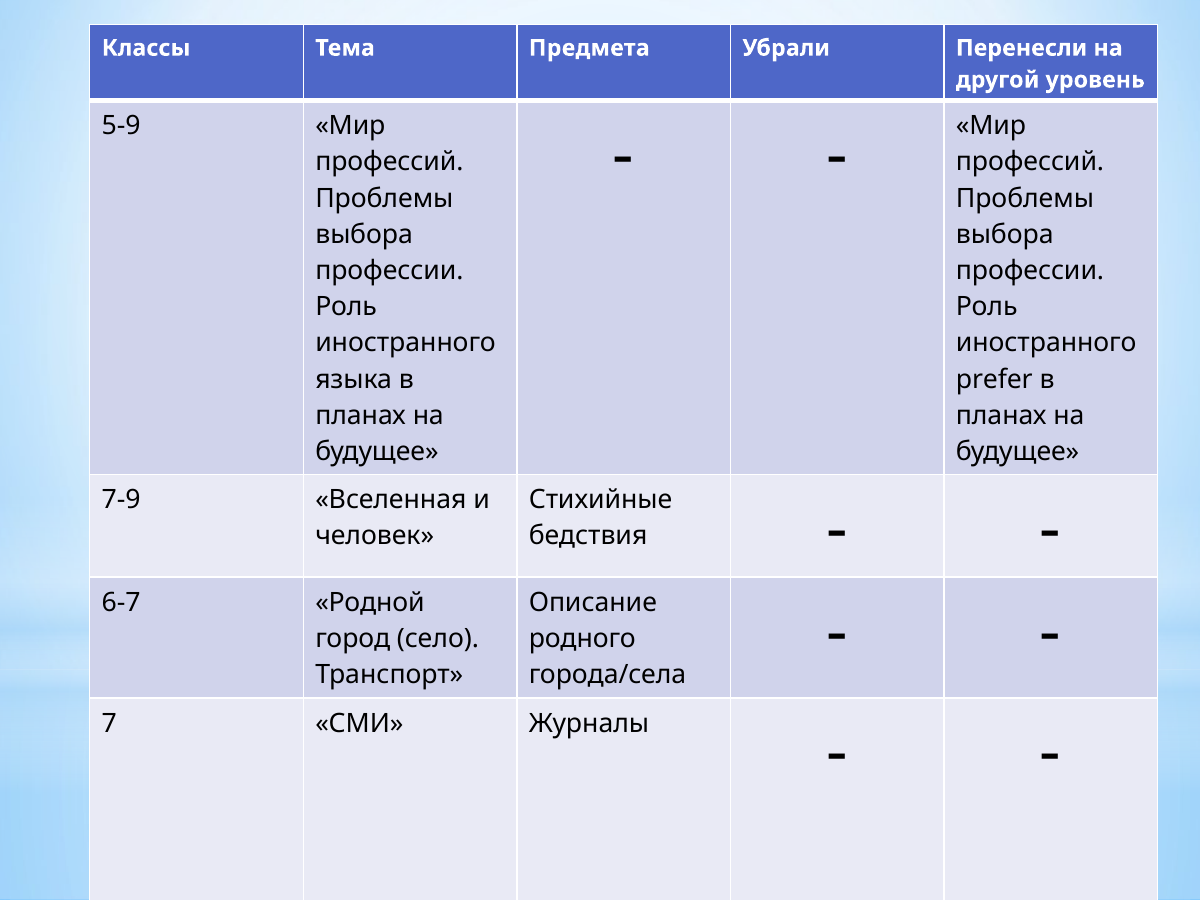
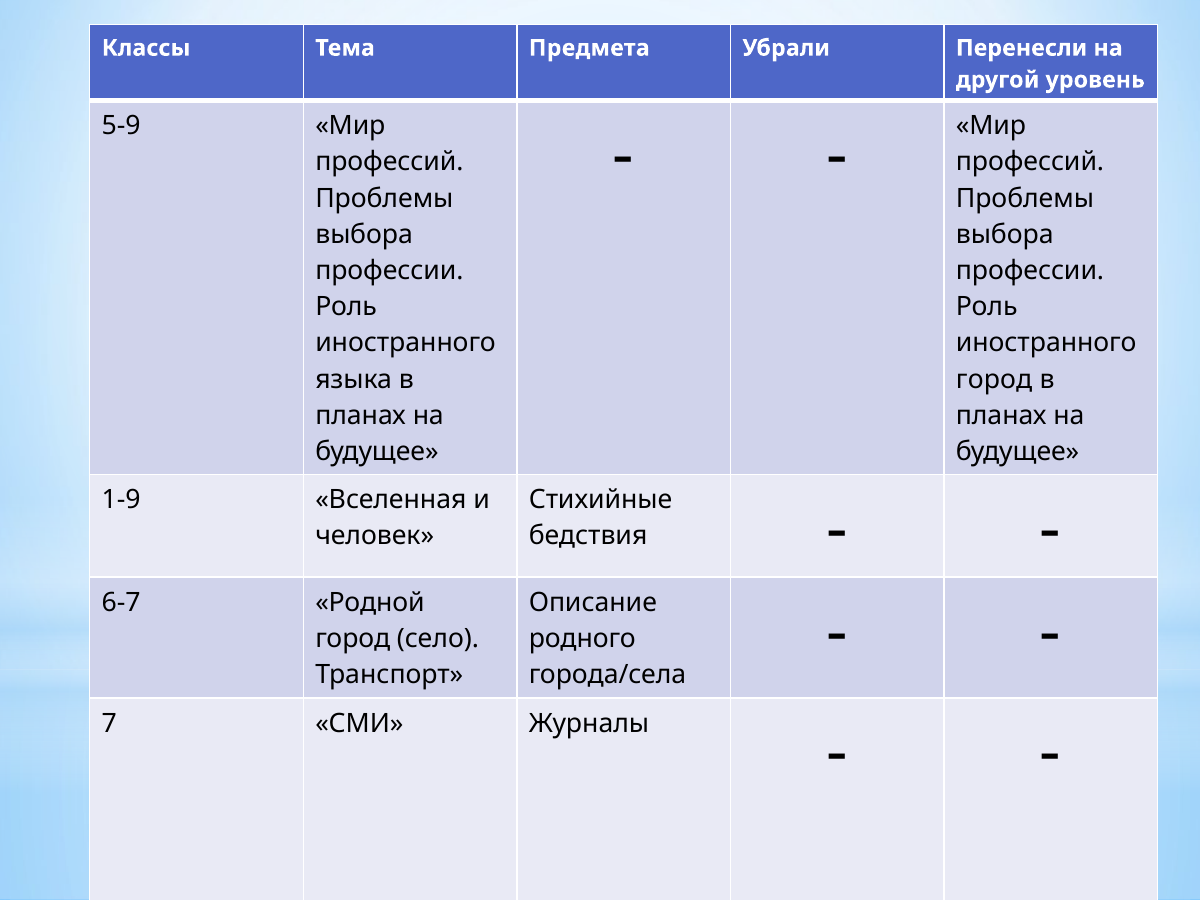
prefer at (994, 379): prefer -> город
7-9: 7-9 -> 1-9
